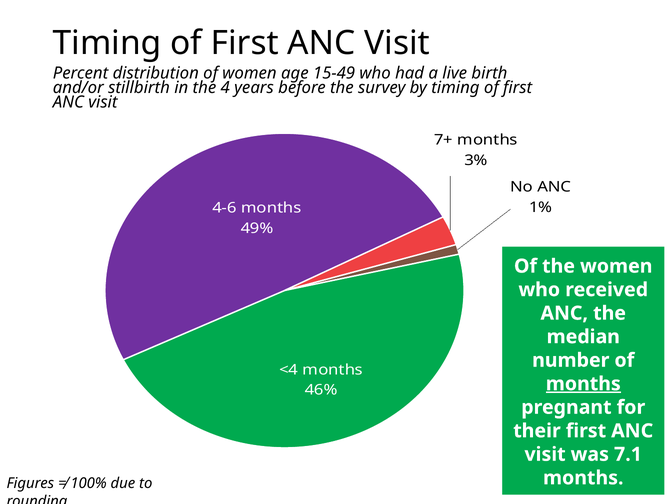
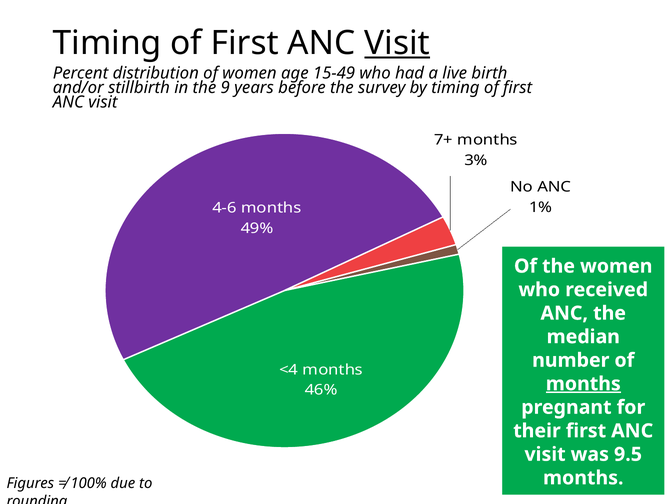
Visit at (397, 43) underline: none -> present
4: 4 -> 9
7.1: 7.1 -> 9.5
